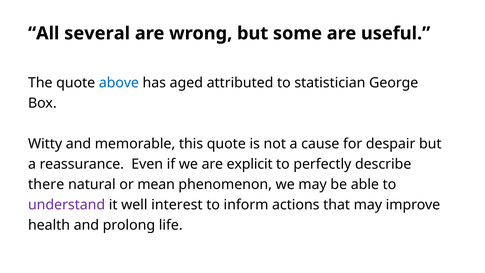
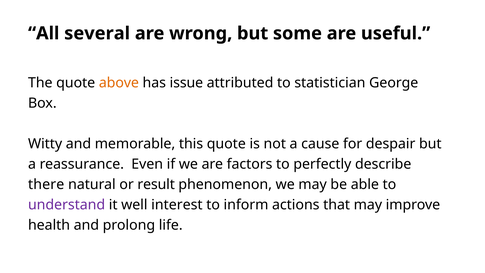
above colour: blue -> orange
aged: aged -> issue
explicit: explicit -> factors
mean: mean -> result
